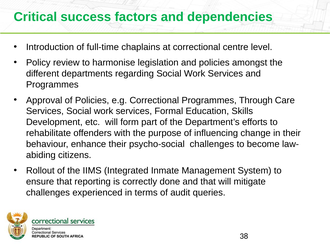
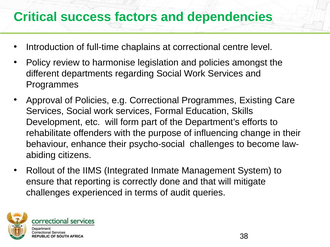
Through: Through -> Existing
